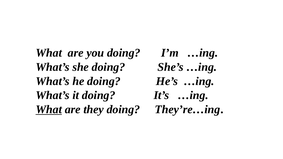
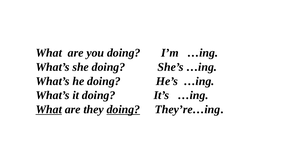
doing at (123, 110) underline: none -> present
